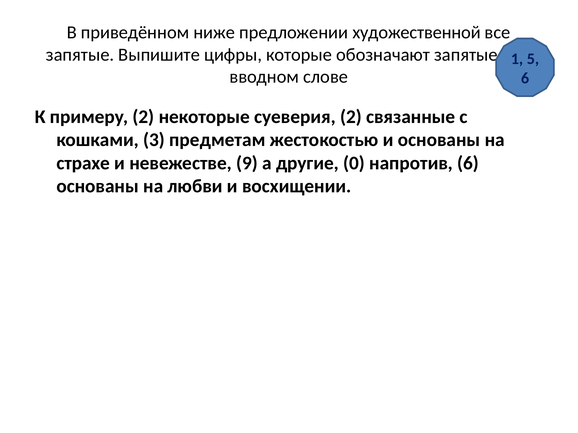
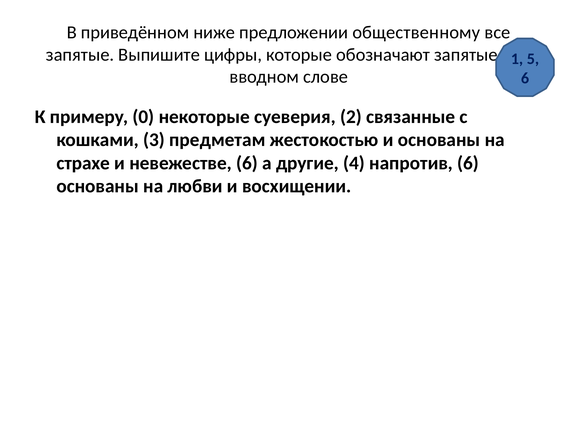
художественной: художественной -> общественному
примеру 2: 2 -> 0
невежестве 9: 9 -> 6
0: 0 -> 4
